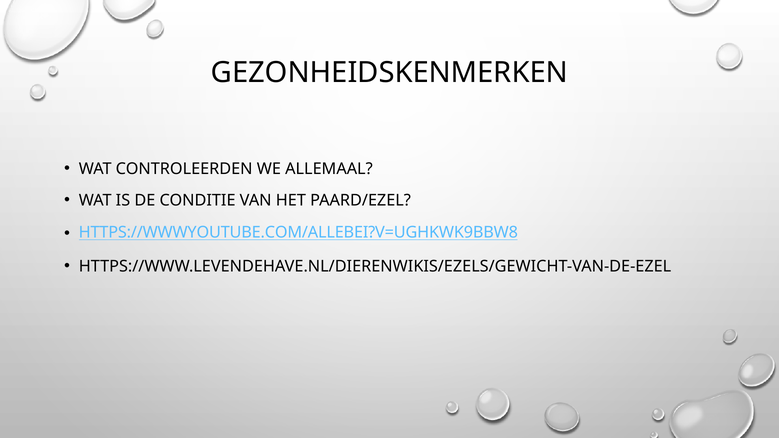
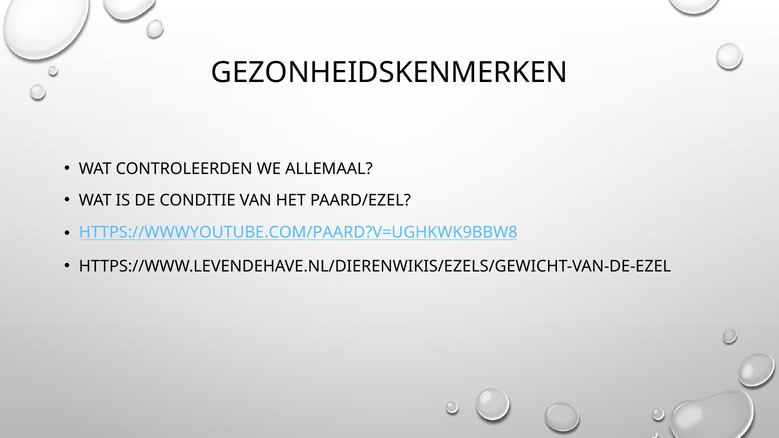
HTTPS://WWWYOUTUBE.COM/ALLEBEI?V=UGHKWK9BBW8: HTTPS://WWWYOUTUBE.COM/ALLEBEI?V=UGHKWK9BBW8 -> HTTPS://WWWYOUTUBE.COM/PAARD?V=UGHKWK9BBW8
